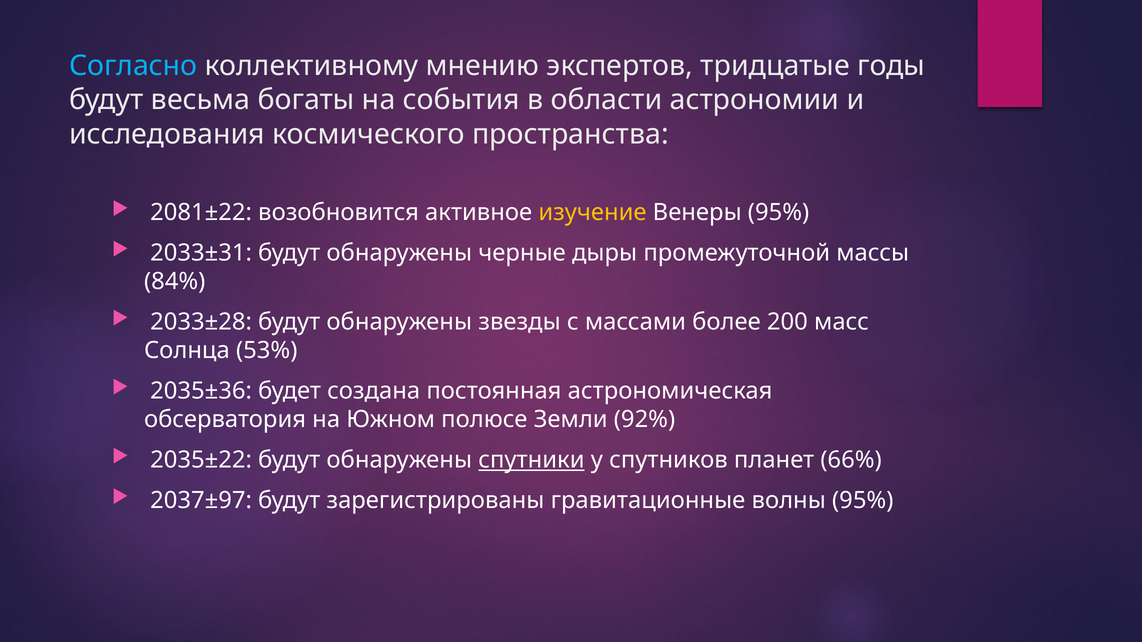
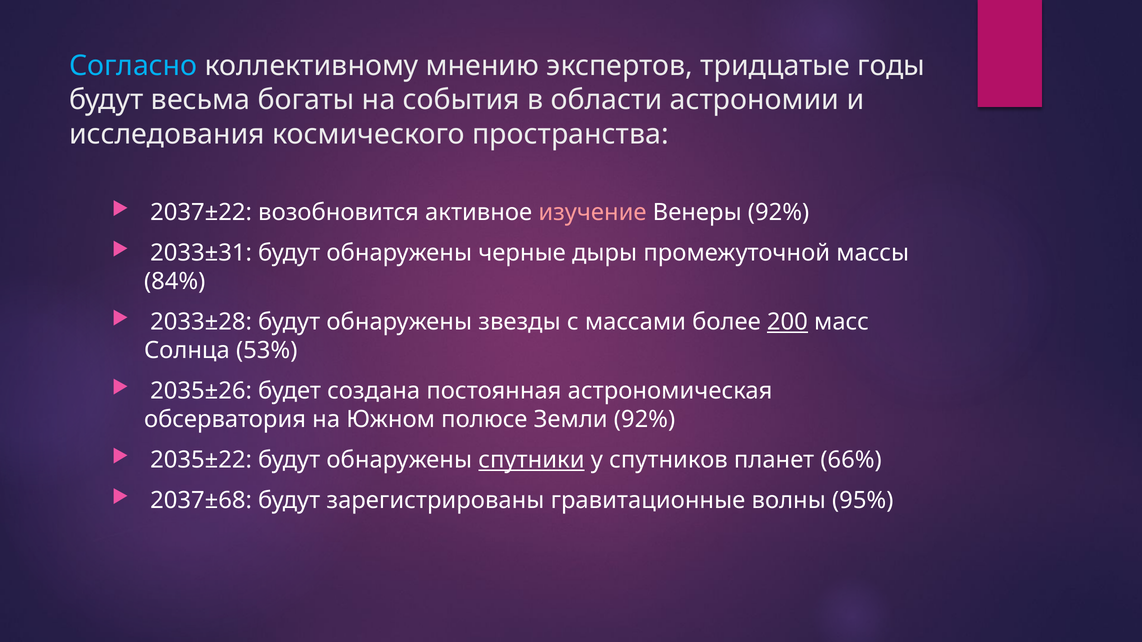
2081±22: 2081±22 -> 2037±22
изучение colour: yellow -> pink
Венеры 95%: 95% -> 92%
200 underline: none -> present
2035±36: 2035±36 -> 2035±26
2037±97: 2037±97 -> 2037±68
